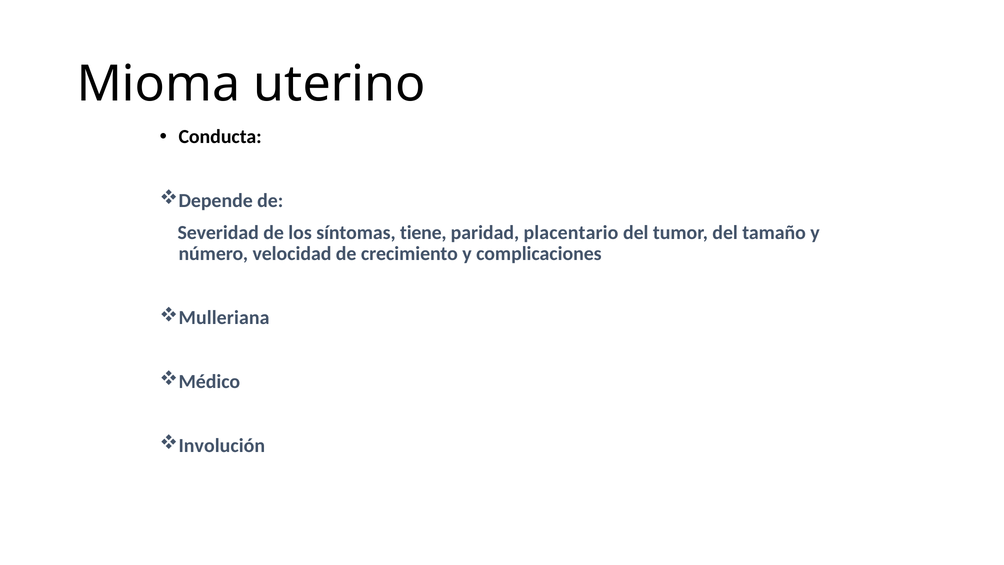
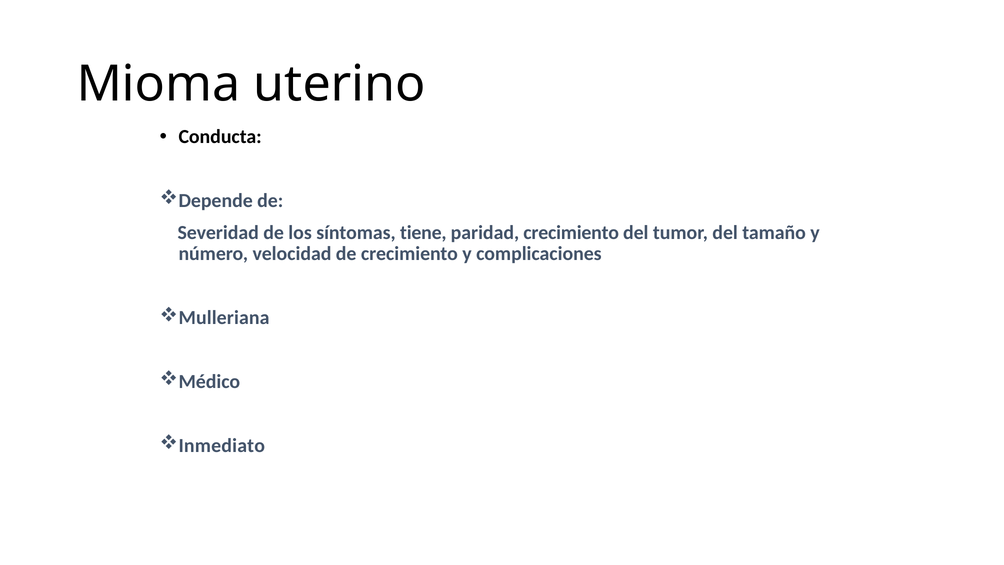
paridad placentario: placentario -> crecimiento
Involución: Involución -> Inmediato
